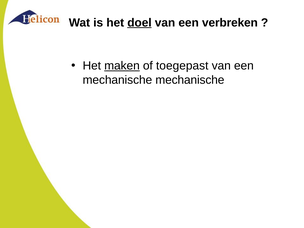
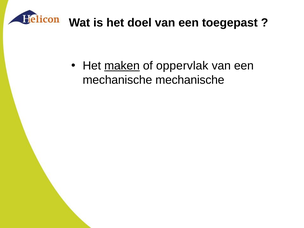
doel underline: present -> none
verbreken: verbreken -> toegepast
toegepast: toegepast -> oppervlak
